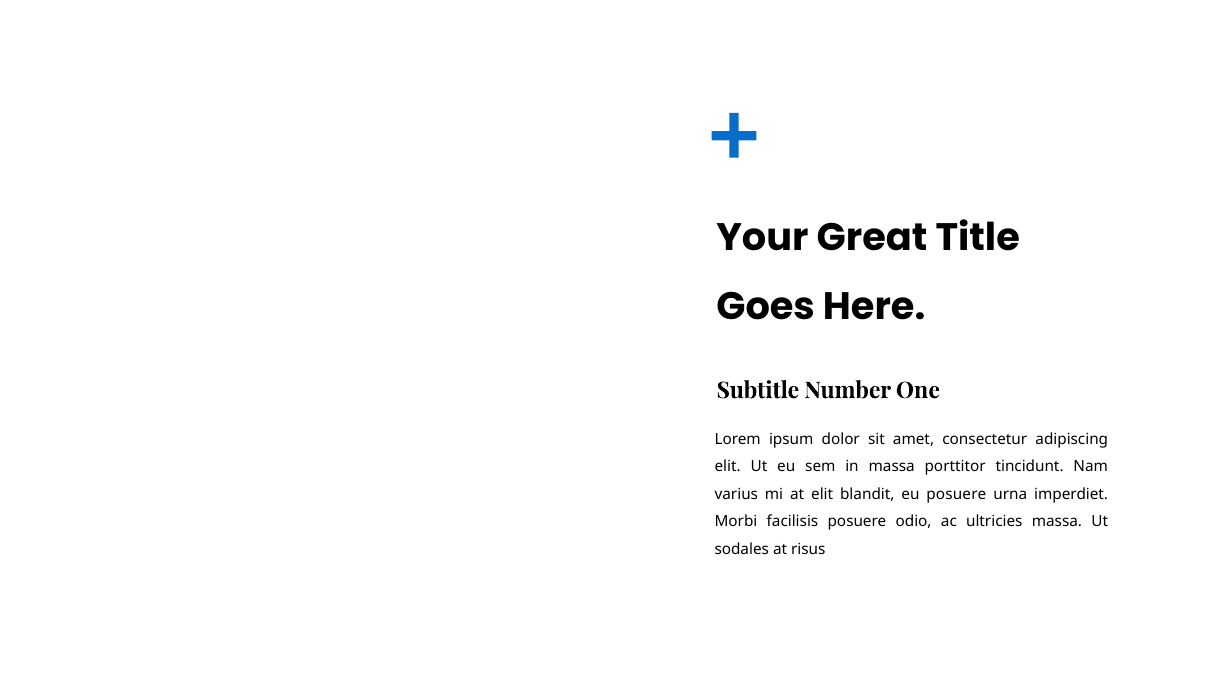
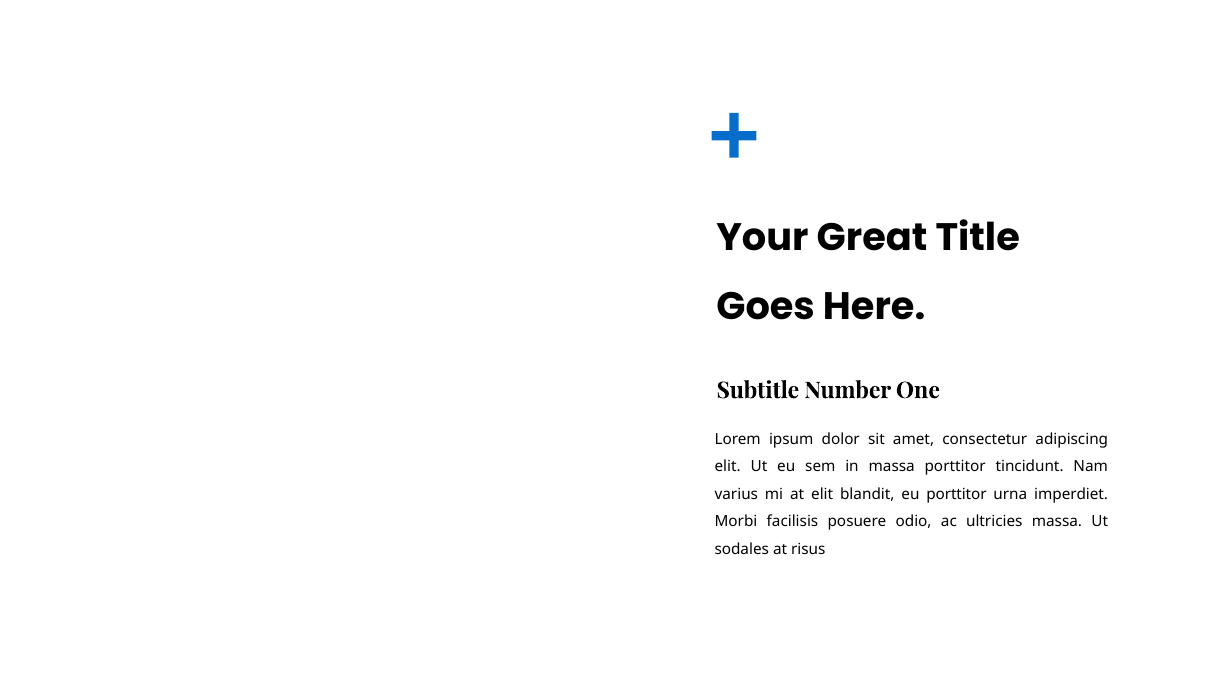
eu posuere: posuere -> porttitor
